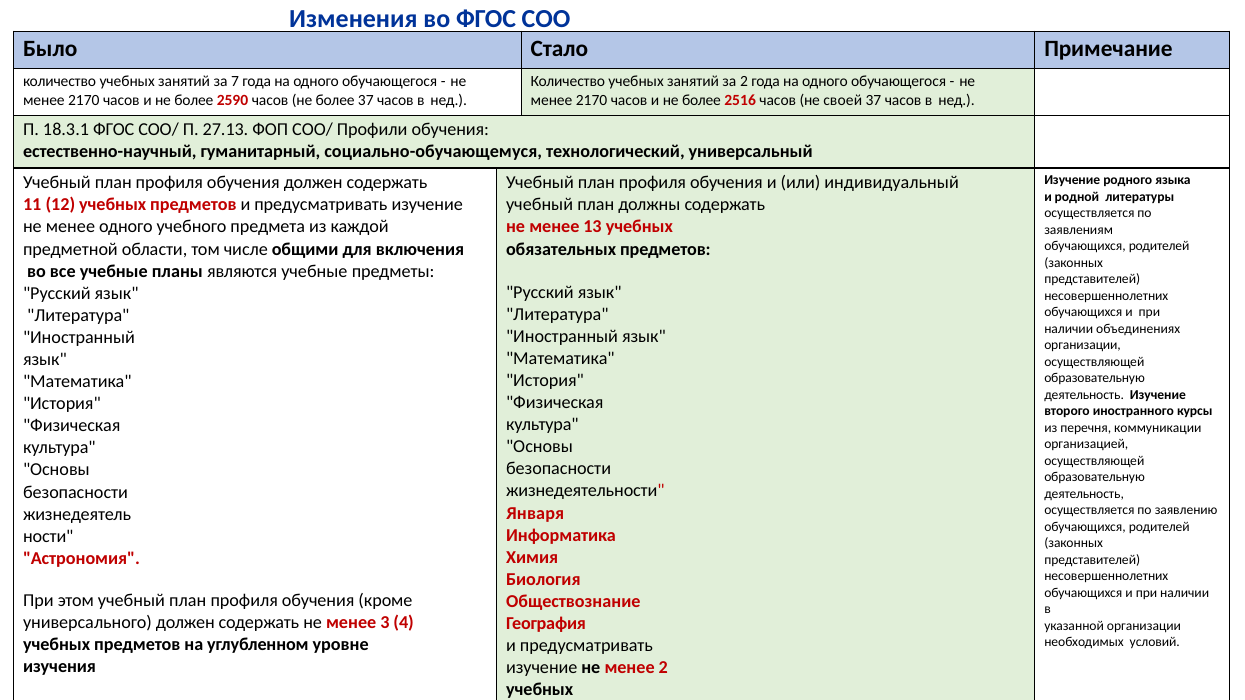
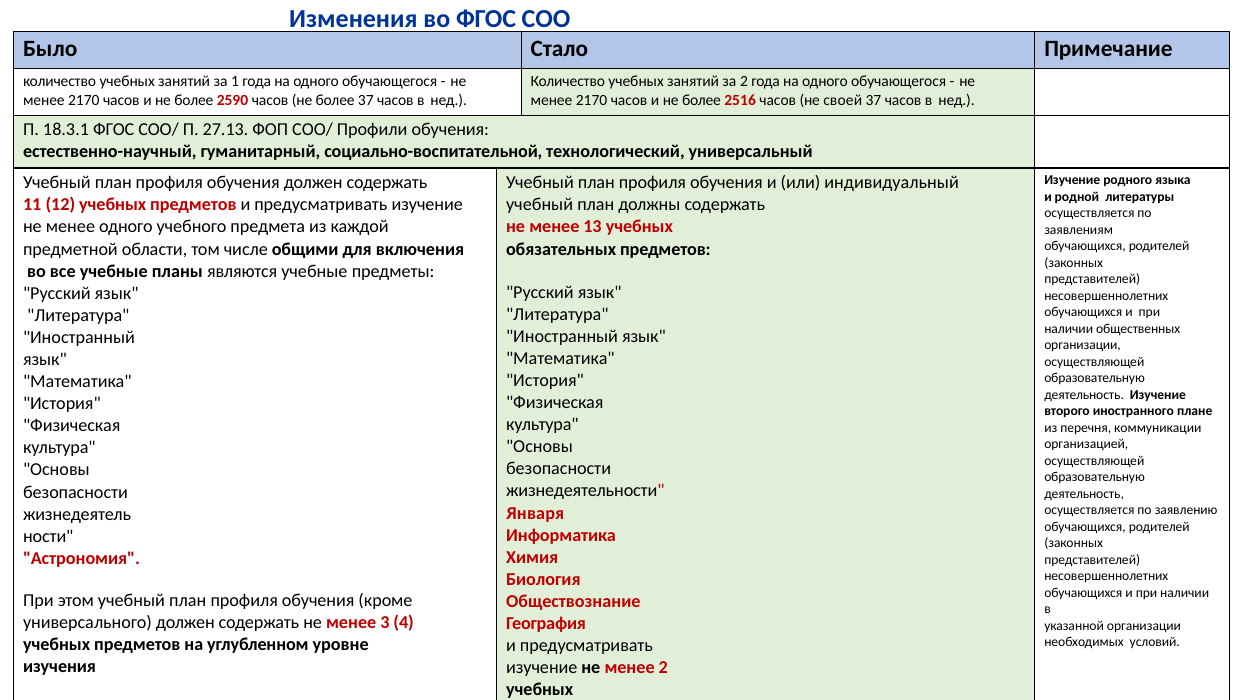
7: 7 -> 1
социально-обучающемуся: социально-обучающемуся -> социально-воспитательной
объединениях: объединениях -> общественных
иностранного курсы: курсы -> плане
